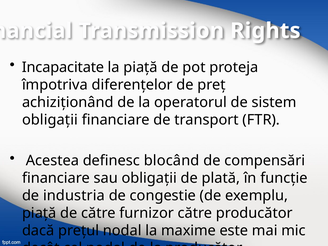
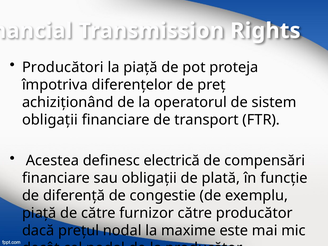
Incapacitate: Incapacitate -> Producători
blocând: blocând -> electrică
industria: industria -> diferenţă
